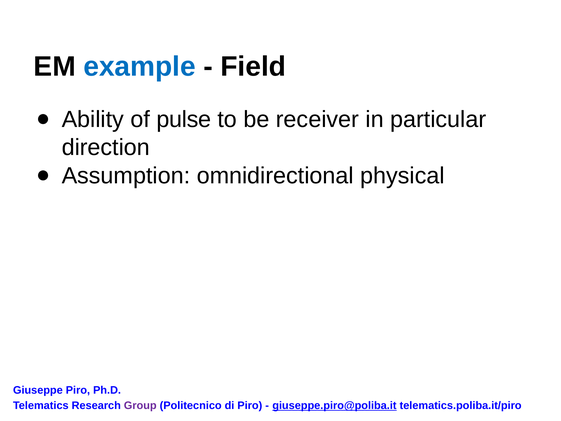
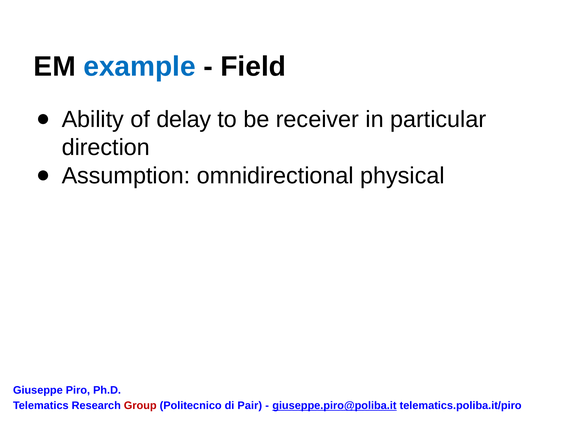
pulse: pulse -> delay
Group colour: purple -> red
di Piro: Piro -> Pair
